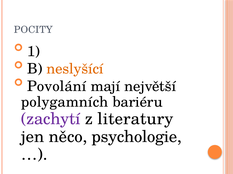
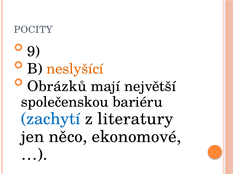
1: 1 -> 9
Povolání: Povolání -> Obrázků
polygamních: polygamních -> společenskou
zachytí colour: purple -> blue
psychologie: psychologie -> ekonomové
